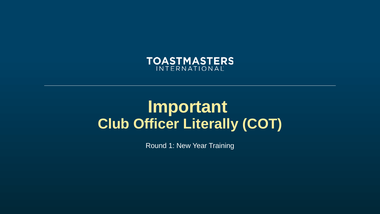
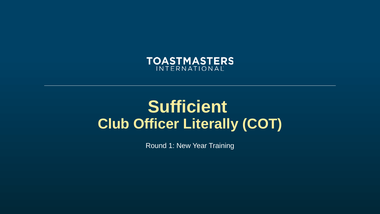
Important: Important -> Sufficient
